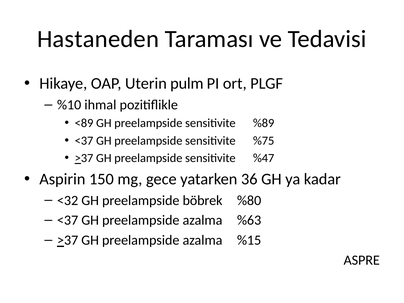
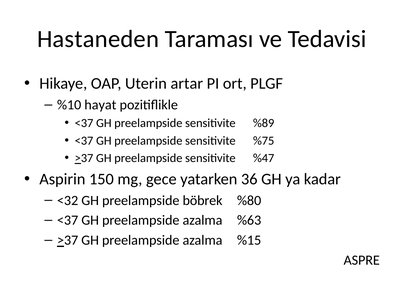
pulm: pulm -> artar
ihmal: ihmal -> hayat
<89 at (84, 123): <89 -> <37
